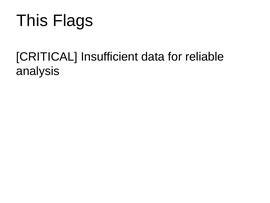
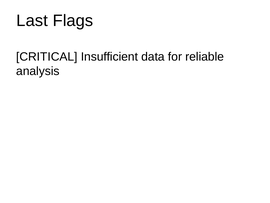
This: This -> Last
